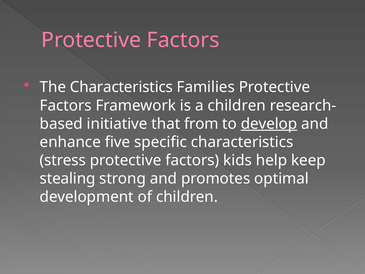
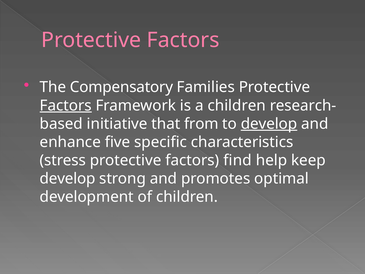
The Characteristics: Characteristics -> Compensatory
Factors at (66, 105) underline: none -> present
kids: kids -> find
stealing at (68, 178): stealing -> develop
